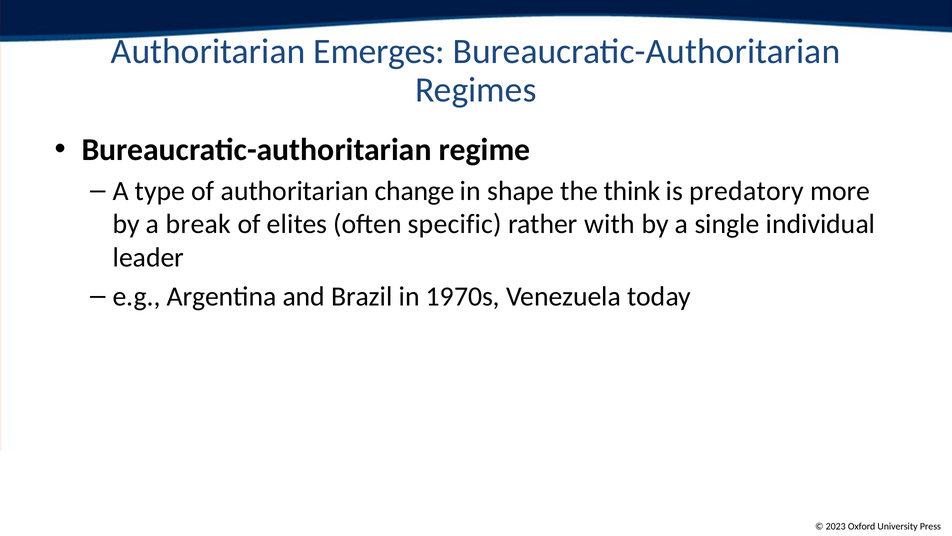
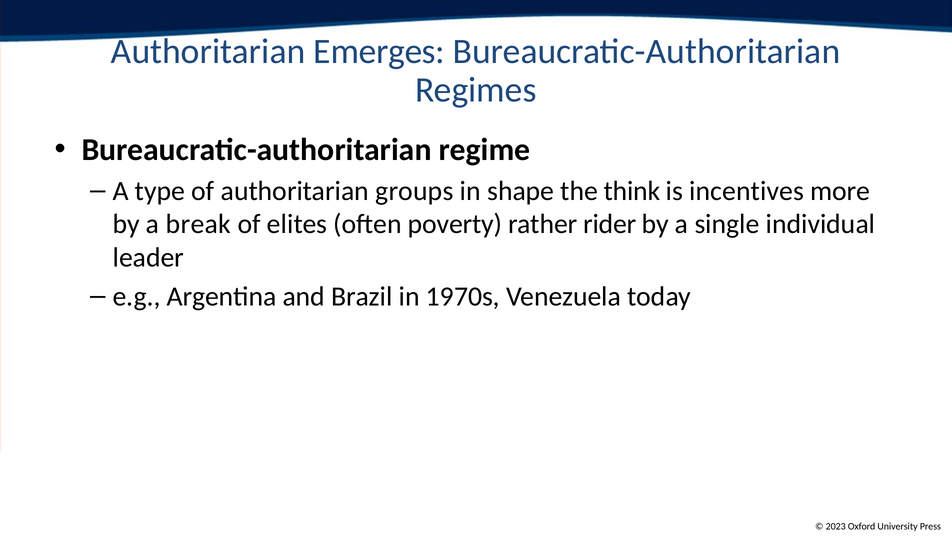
change: change -> groups
predatory: predatory -> incentives
specific: specific -> poverty
with: with -> rider
